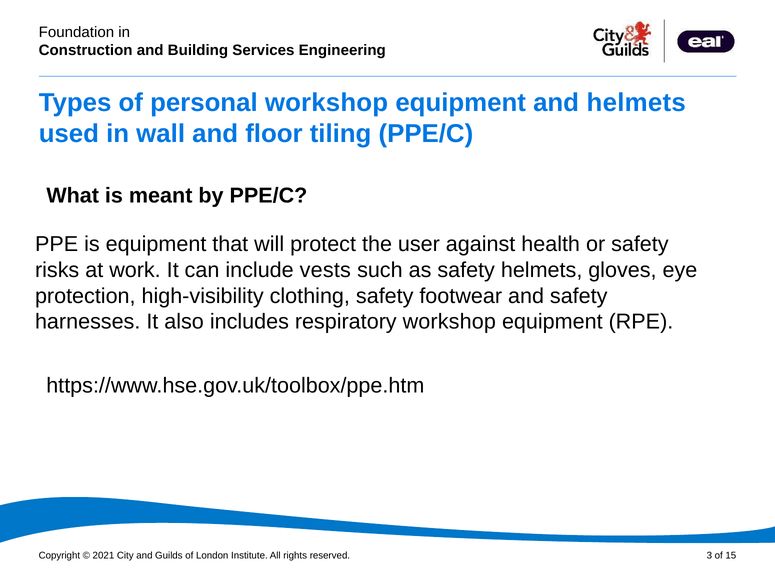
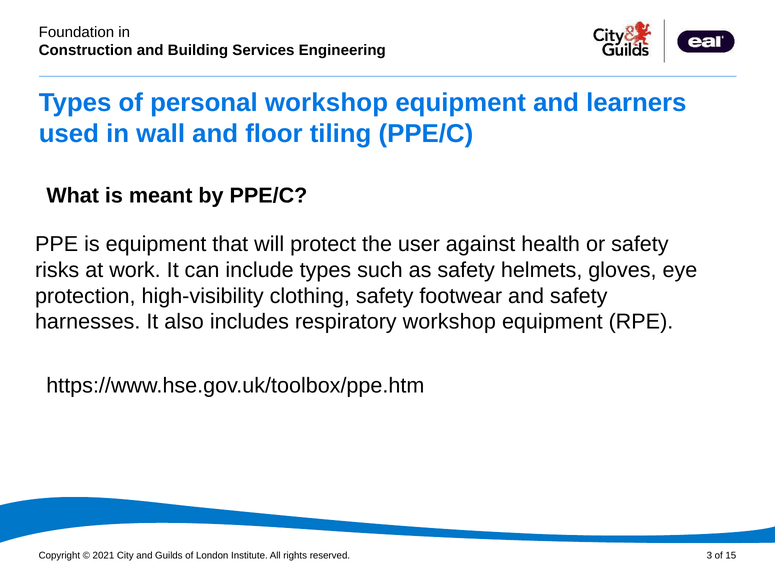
and helmets: helmets -> learners
include vests: vests -> types
